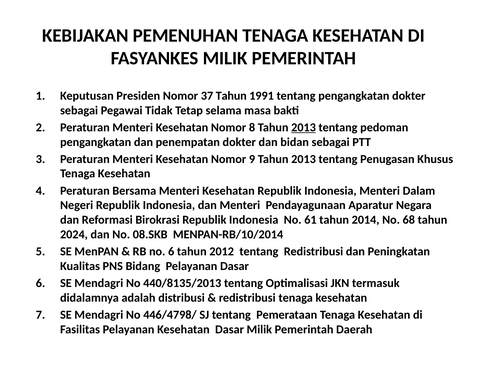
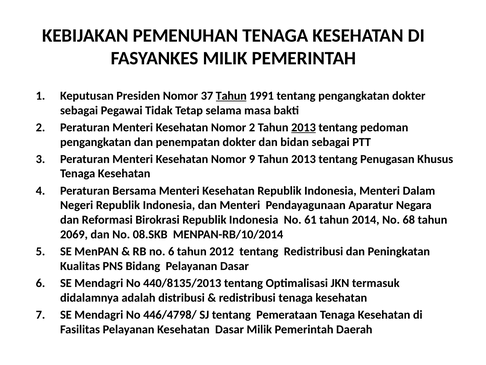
Tahun at (231, 96) underline: none -> present
Nomor 8: 8 -> 2
2024: 2024 -> 2069
